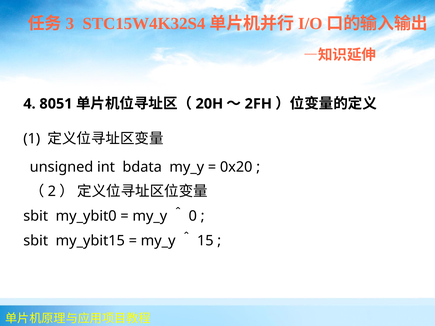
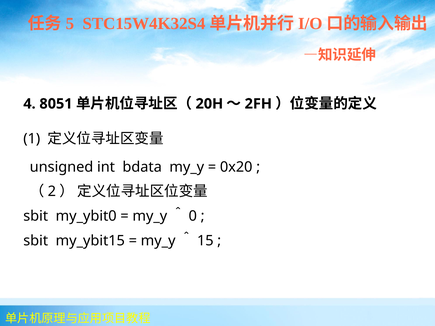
3: 3 -> 5
